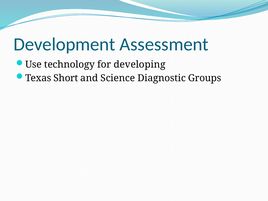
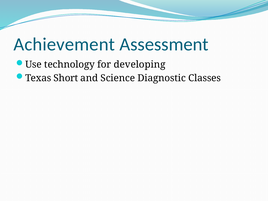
Development: Development -> Achievement
Groups: Groups -> Classes
